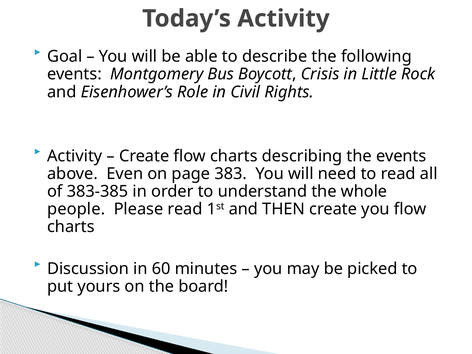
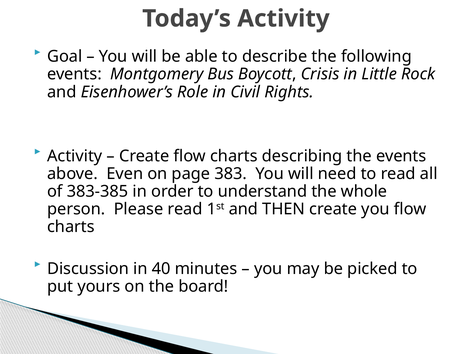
people: people -> person
60: 60 -> 40
